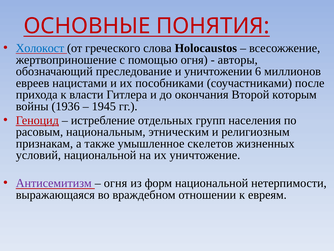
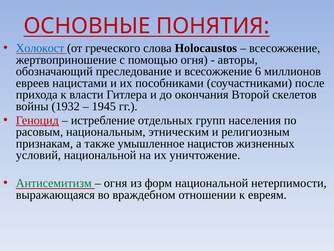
и уничтожении: уничтожении -> всесожжение
которым: которым -> скелетов
1936: 1936 -> 1932
скелетов: скелетов -> нацистов
Антисемитизм colour: purple -> green
